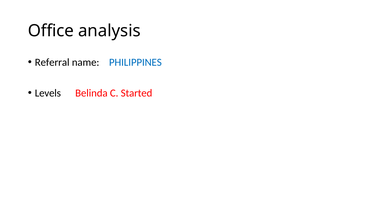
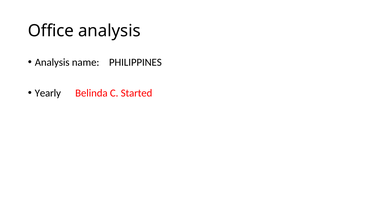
Referral at (52, 62): Referral -> Analysis
PHILIPPINES colour: blue -> black
Levels: Levels -> Yearly
